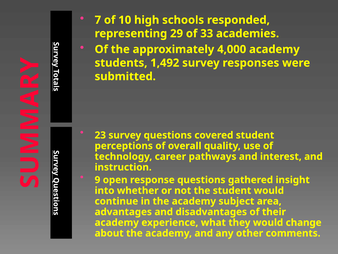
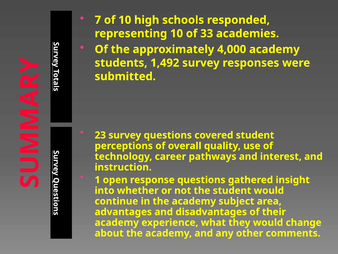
representing 29: 29 -> 10
9: 9 -> 1
